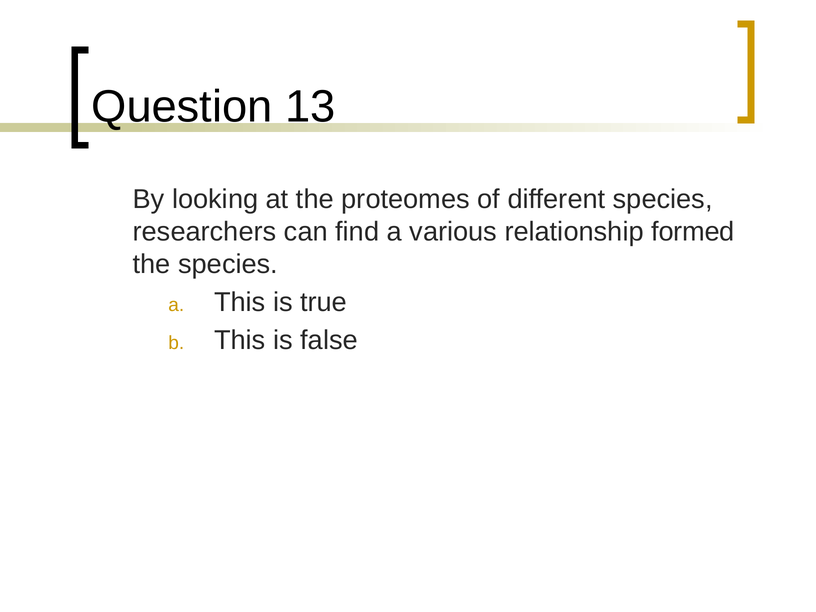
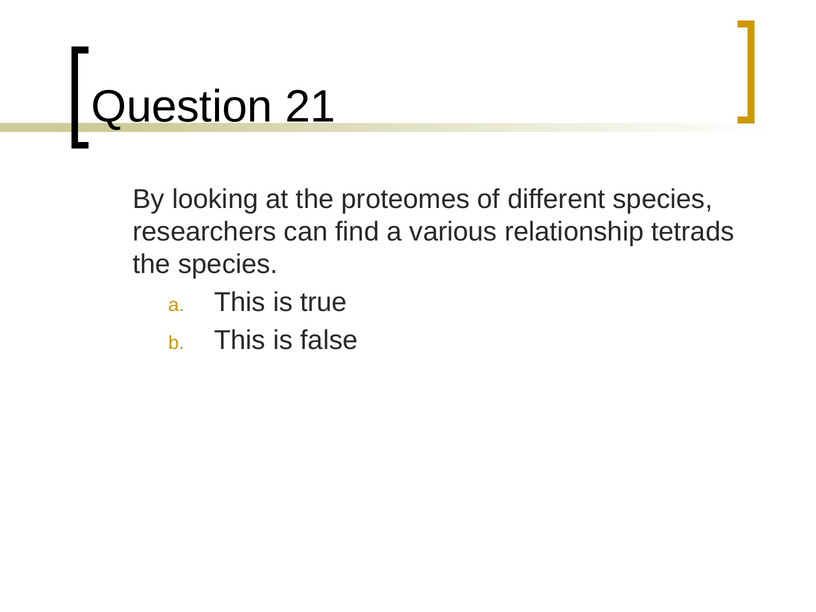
13: 13 -> 21
formed: formed -> tetrads
